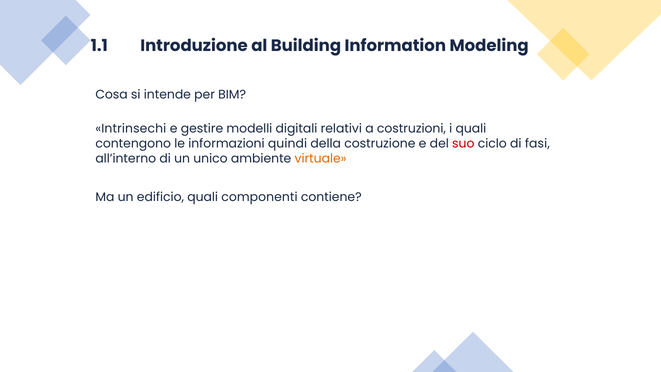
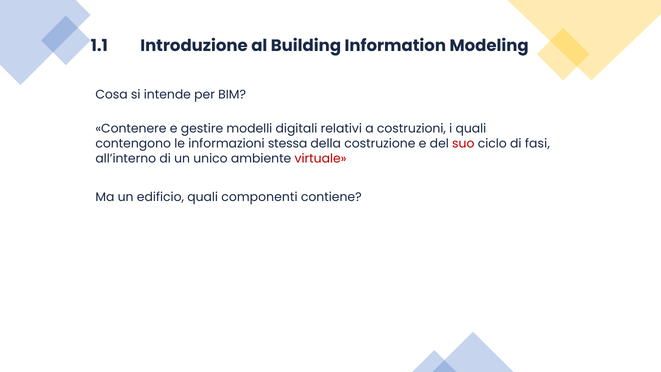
Intrinsechi: Intrinsechi -> Contenere
quindi: quindi -> stessa
virtuale colour: orange -> red
